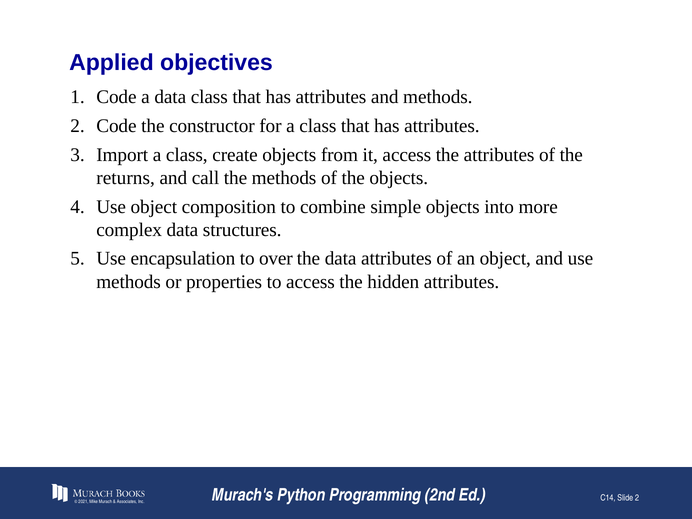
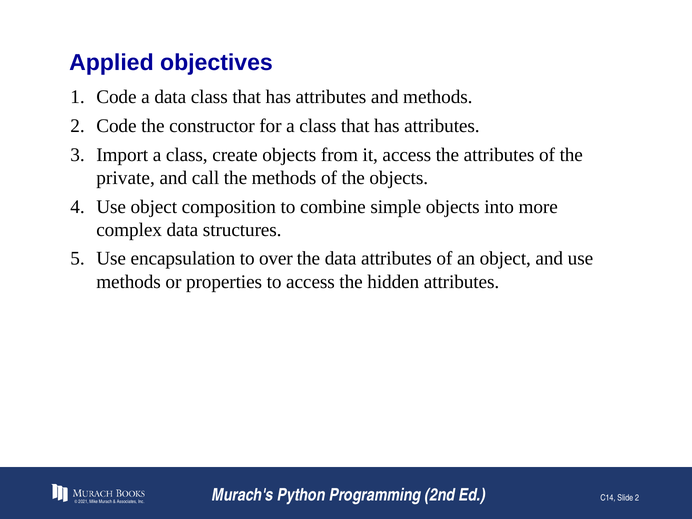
returns: returns -> private
